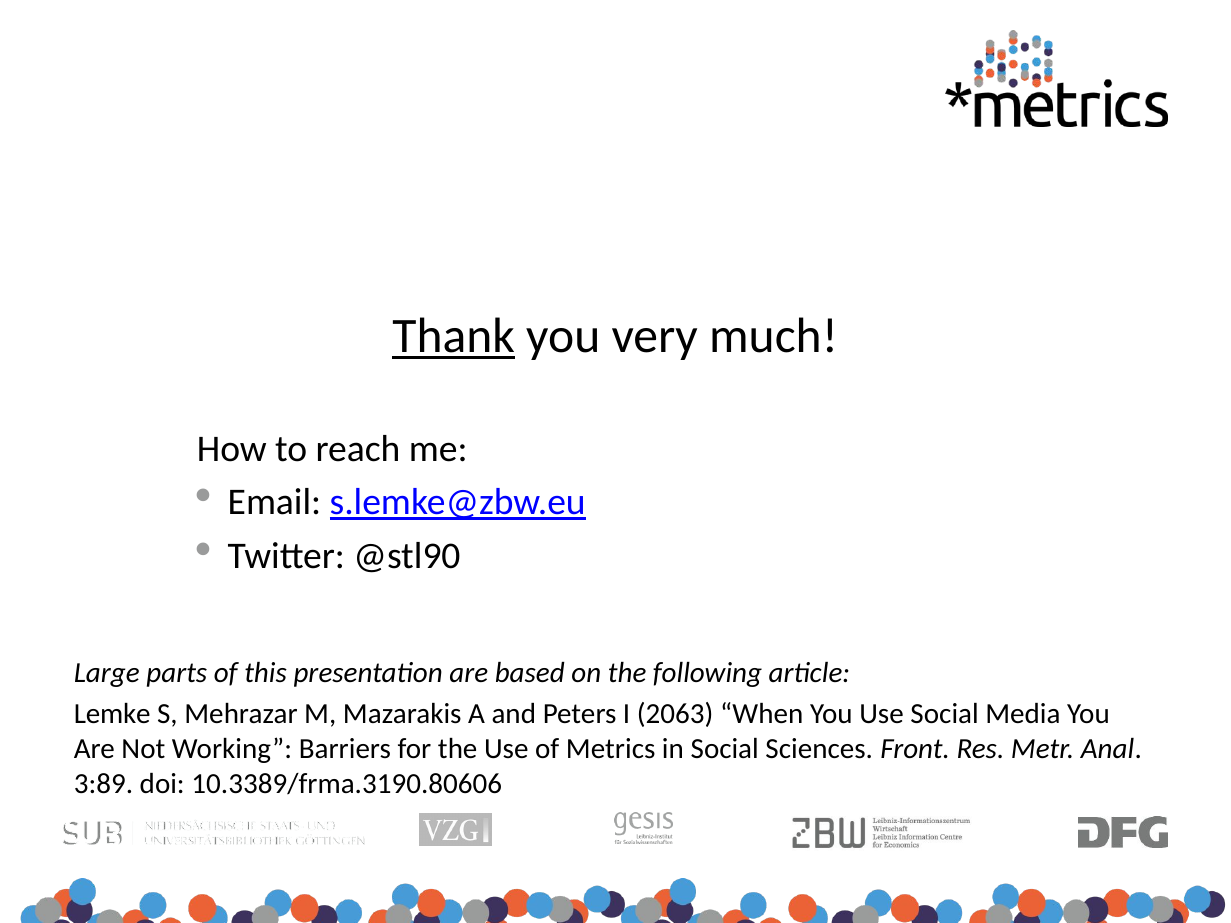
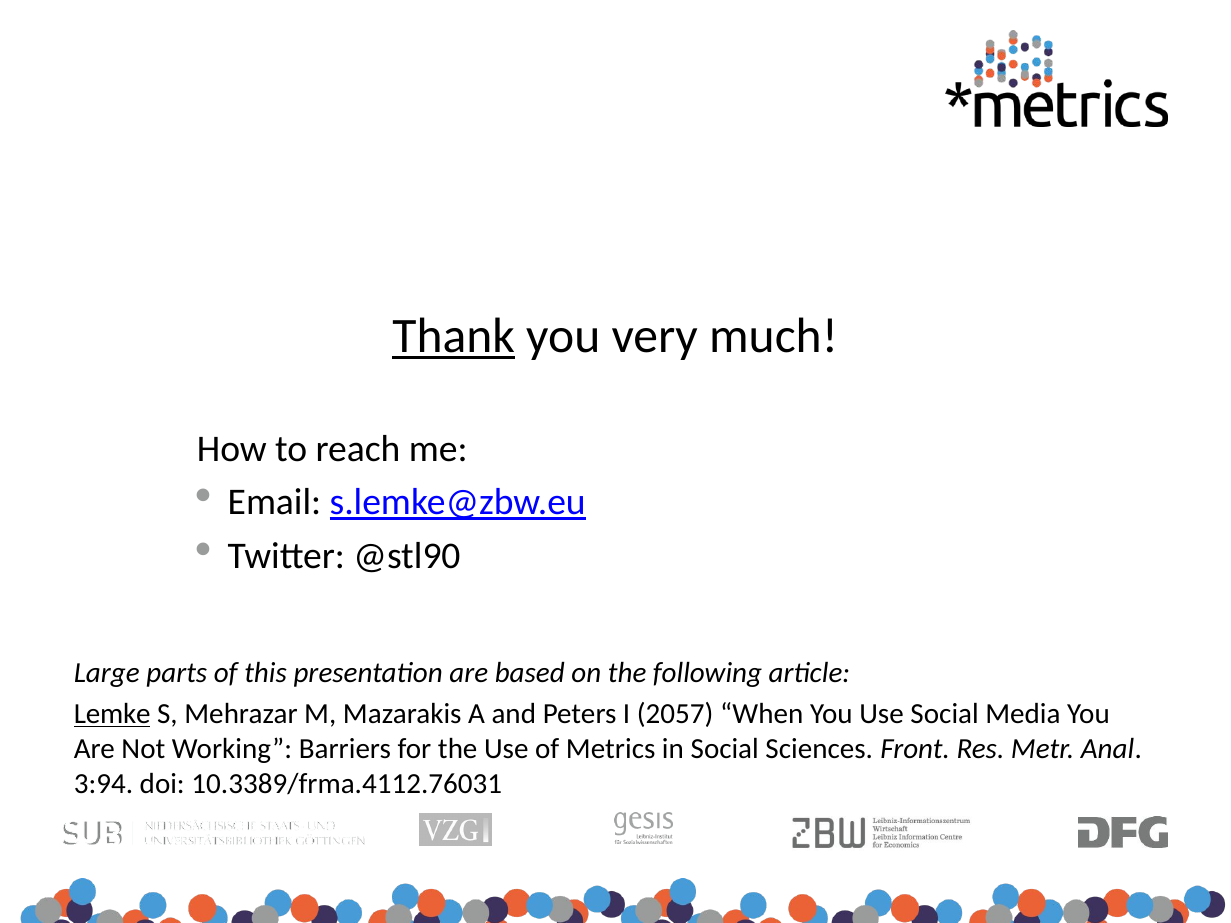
Lemke underline: none -> present
2063: 2063 -> 2057
3:89: 3:89 -> 3:94
10.3389/frma.3190.80606: 10.3389/frma.3190.80606 -> 10.3389/frma.4112.76031
